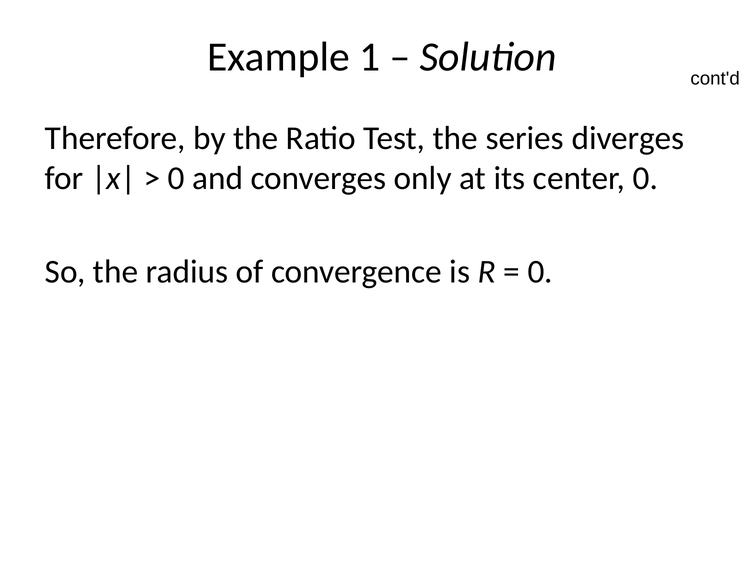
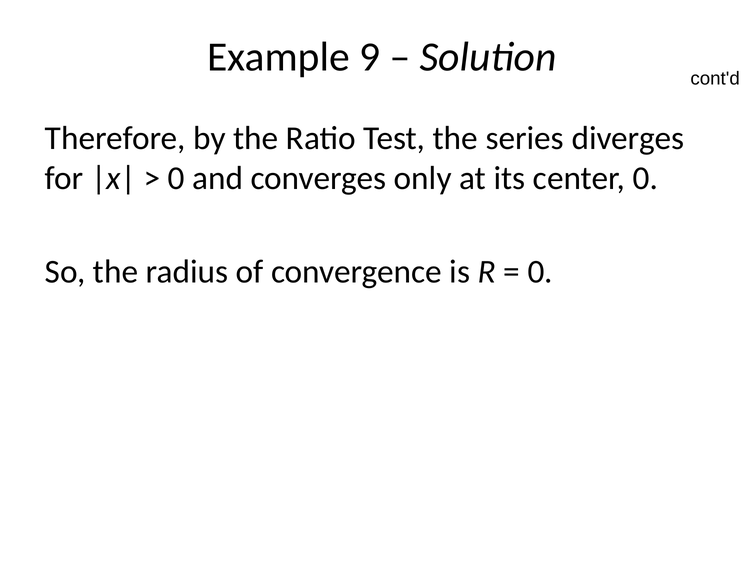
1: 1 -> 9
